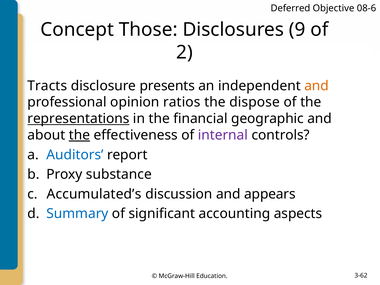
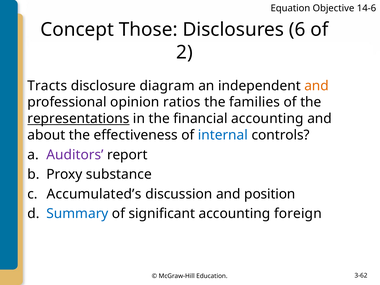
Deferred: Deferred -> Equation
08-6: 08-6 -> 14-6
9: 9 -> 6
presents: presents -> diagram
dispose: dispose -> families
financial geographic: geographic -> accounting
the at (79, 135) underline: present -> none
internal colour: purple -> blue
Auditors colour: blue -> purple
appears: appears -> position
aspects: aspects -> foreign
